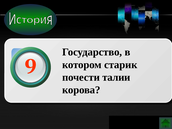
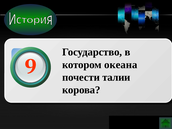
старик: старик -> океана
